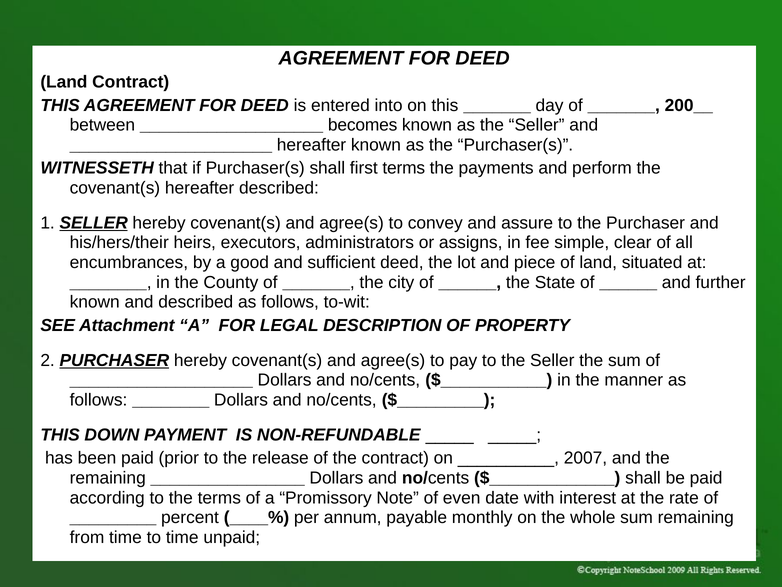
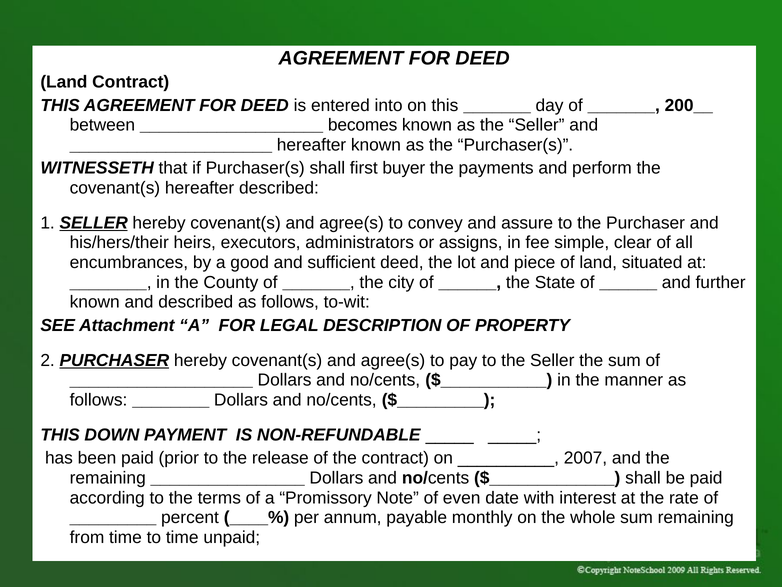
first terms: terms -> buyer
